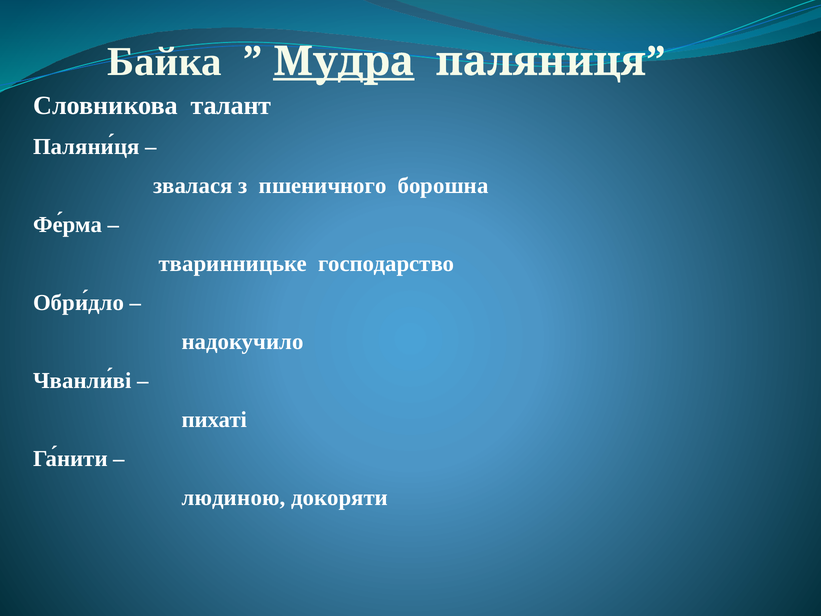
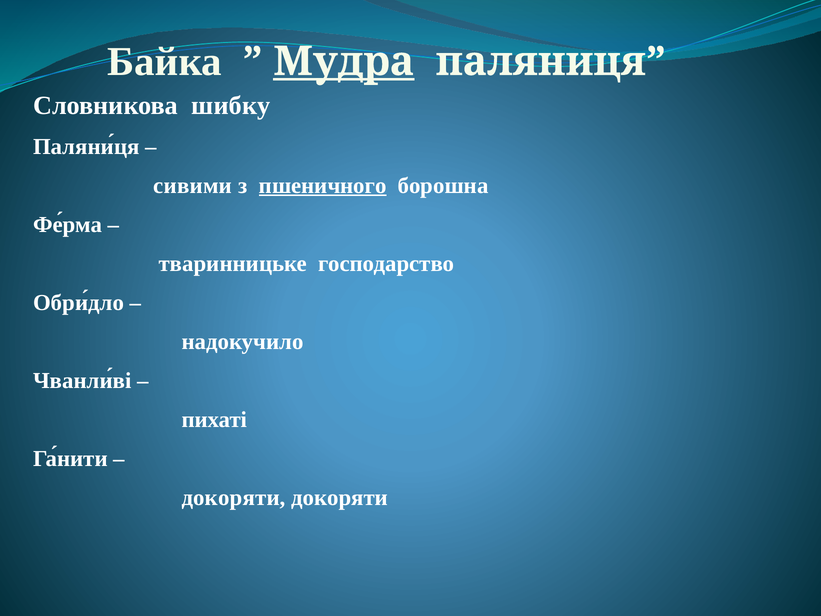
талант: талант -> шибку
звалася: звалася -> сивими
пшеничного underline: none -> present
людиною at (234, 498): людиною -> докоряти
